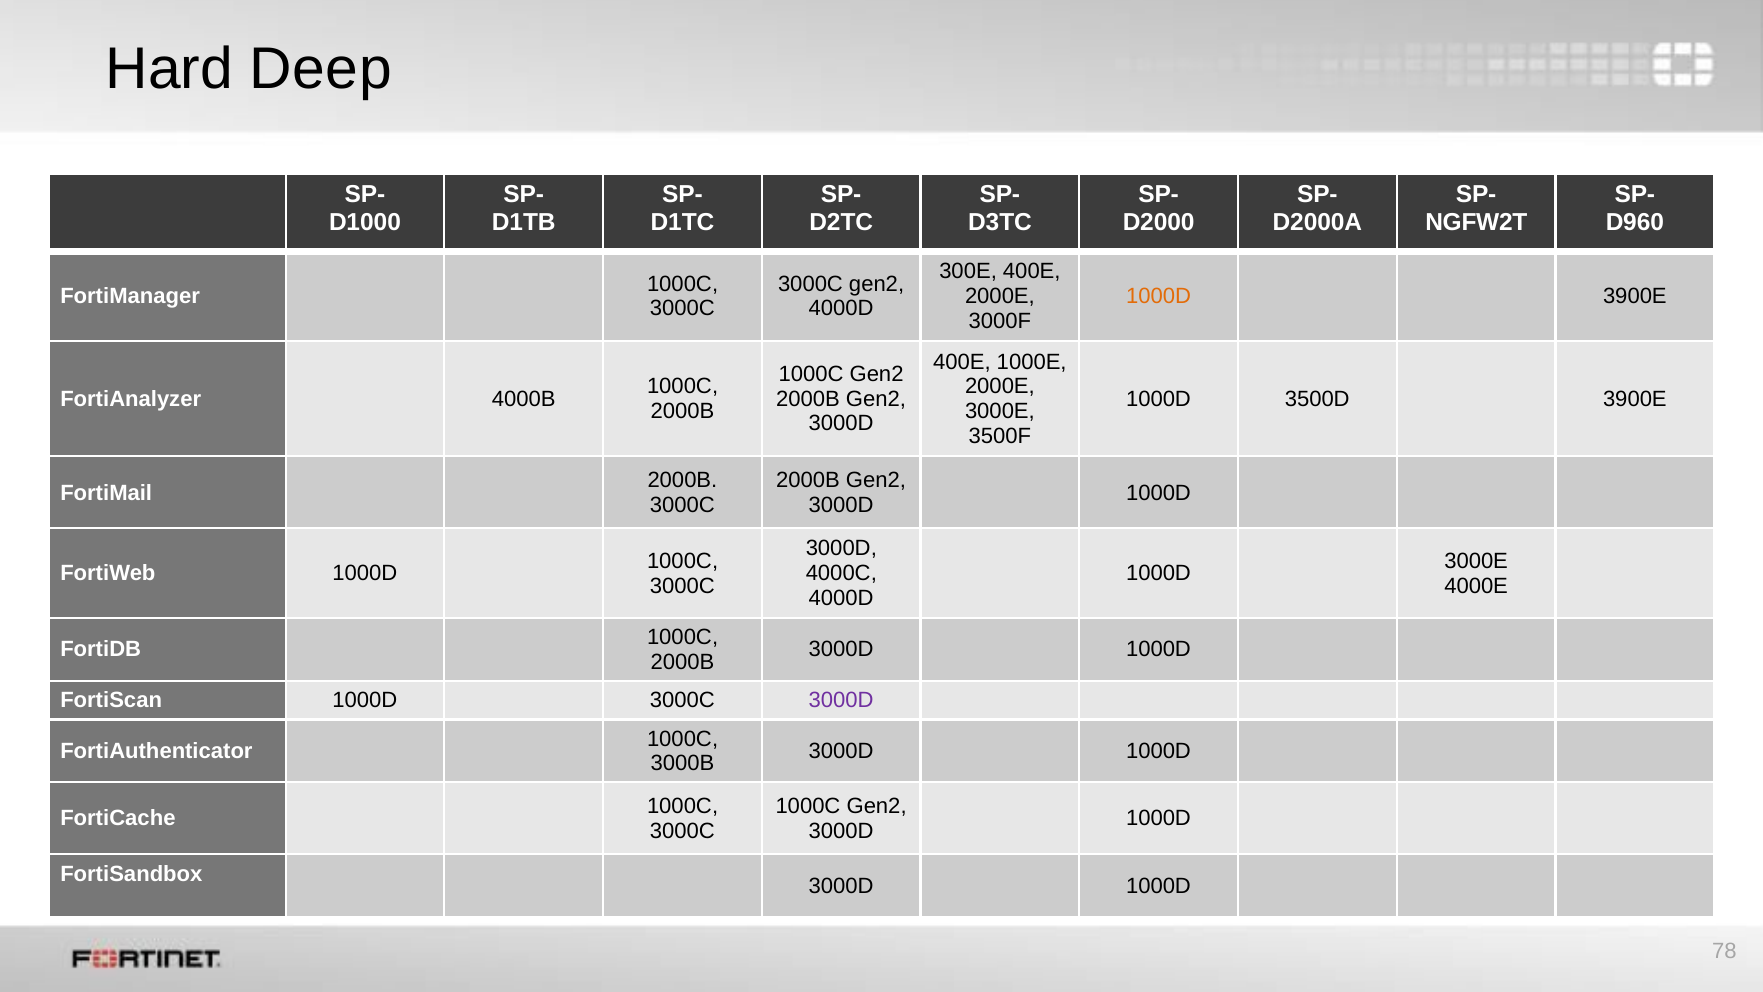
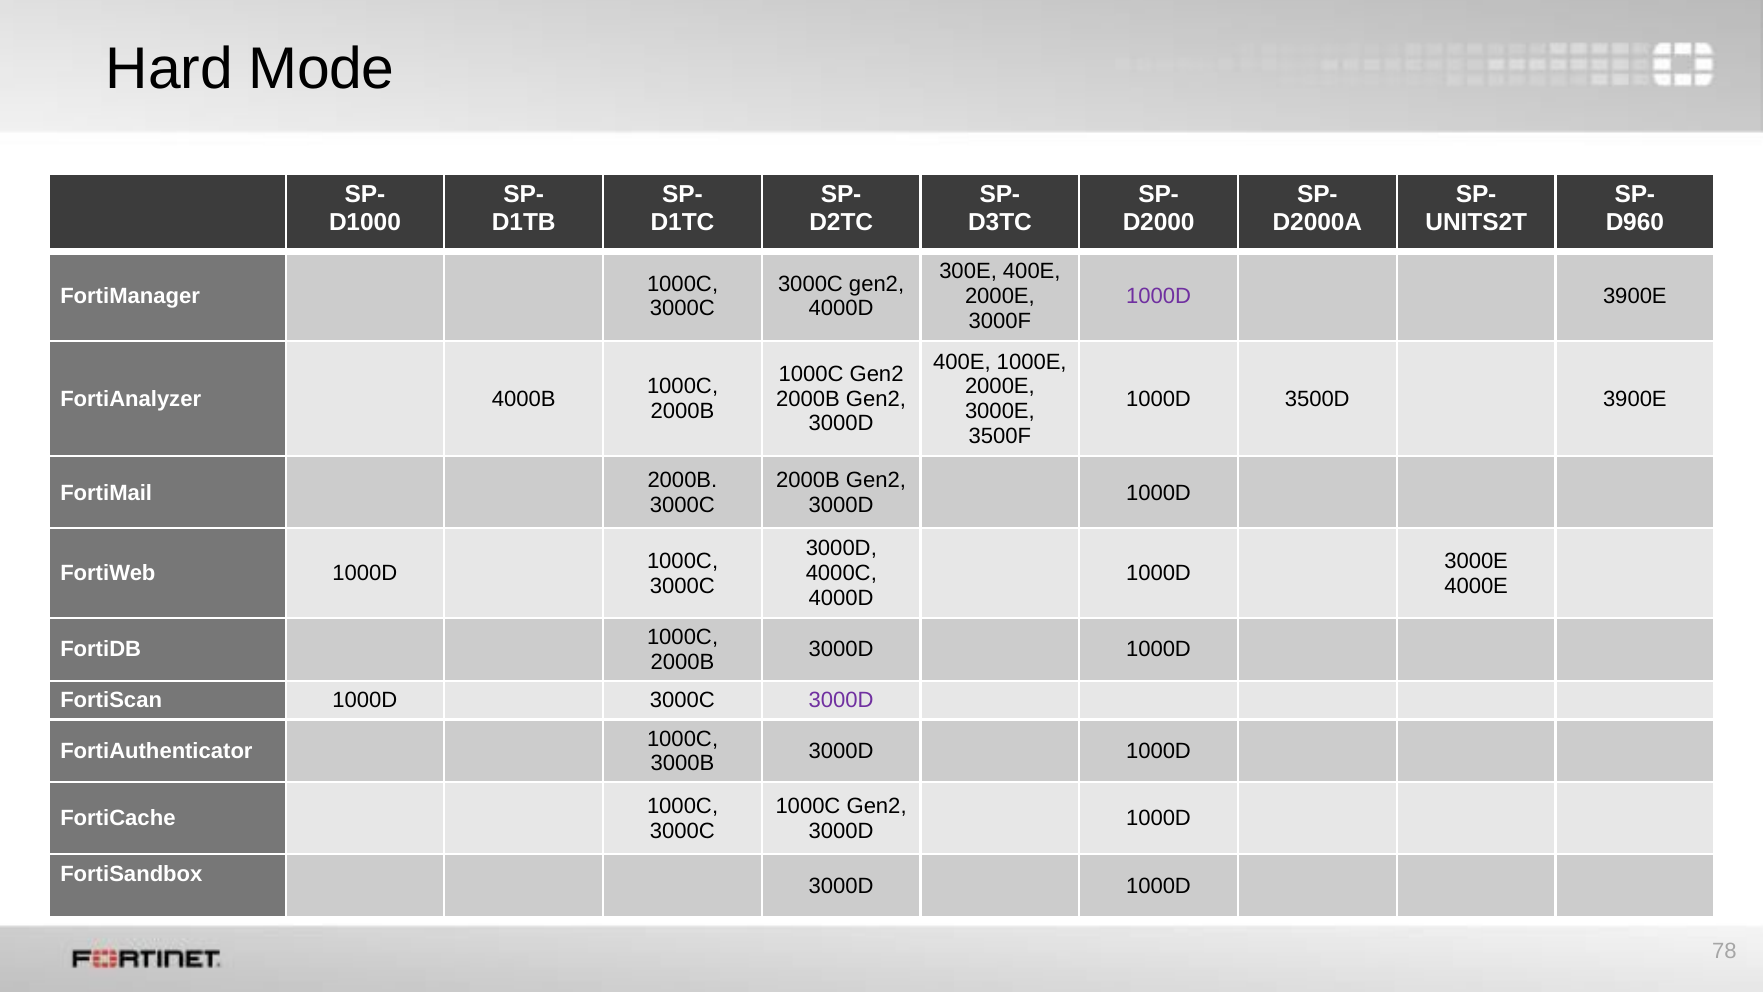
Deep: Deep -> Mode
NGFW2T: NGFW2T -> UNITS2T
1000D at (1159, 296) colour: orange -> purple
